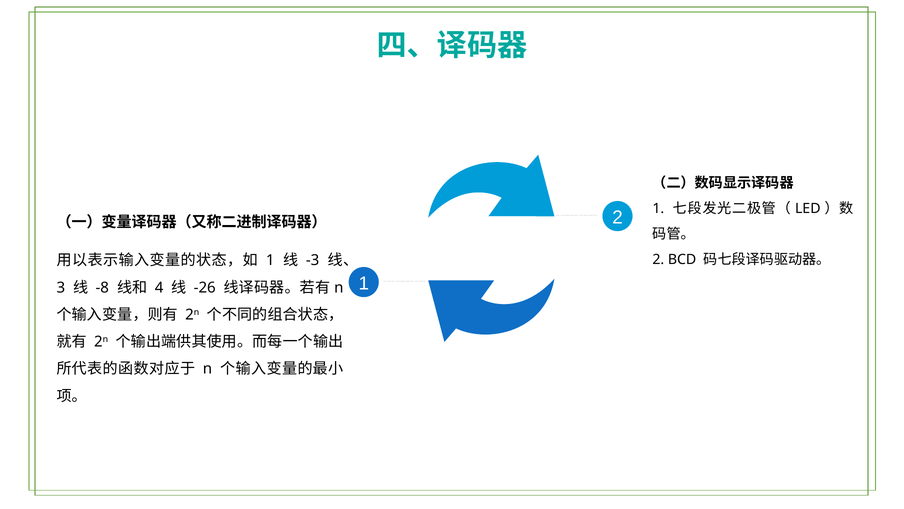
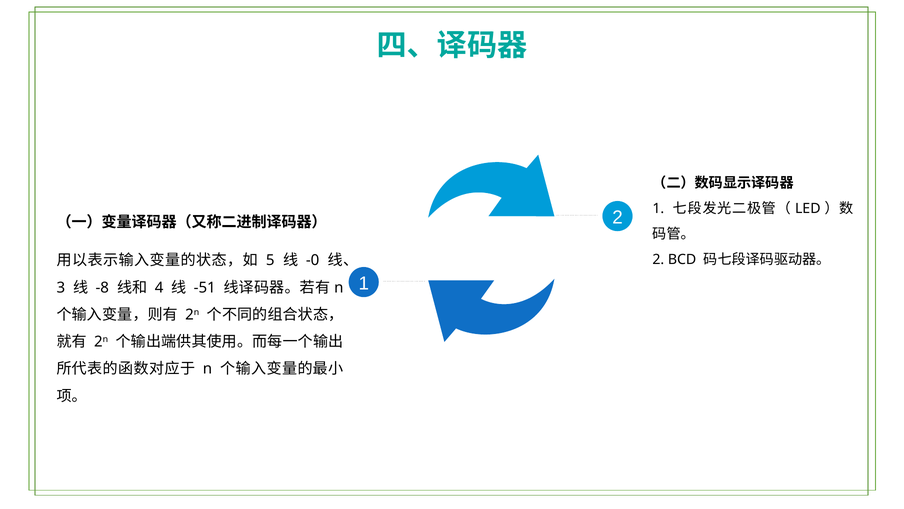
1 at (270, 260): 1 -> 5
-3: -3 -> -0
-26: -26 -> -51
